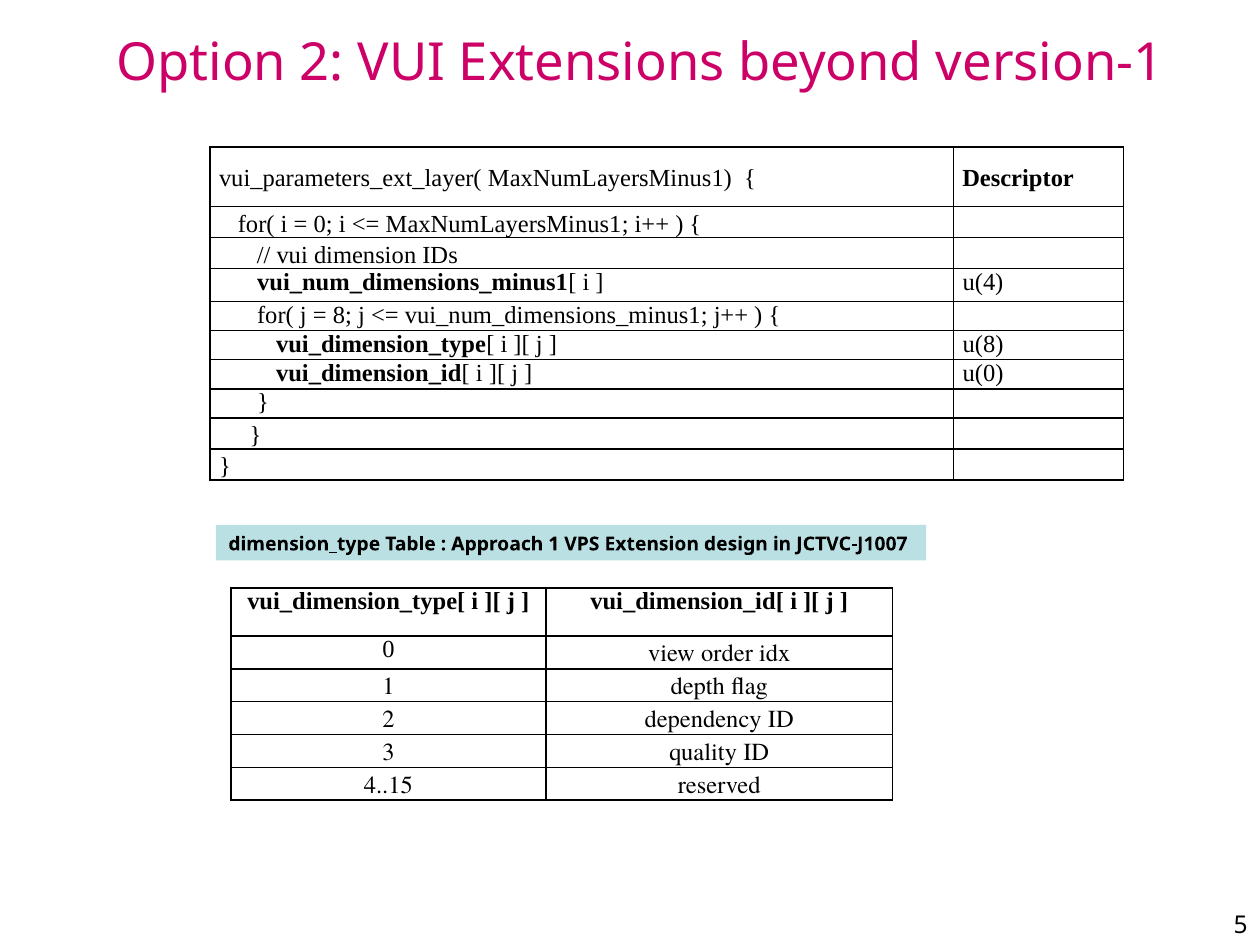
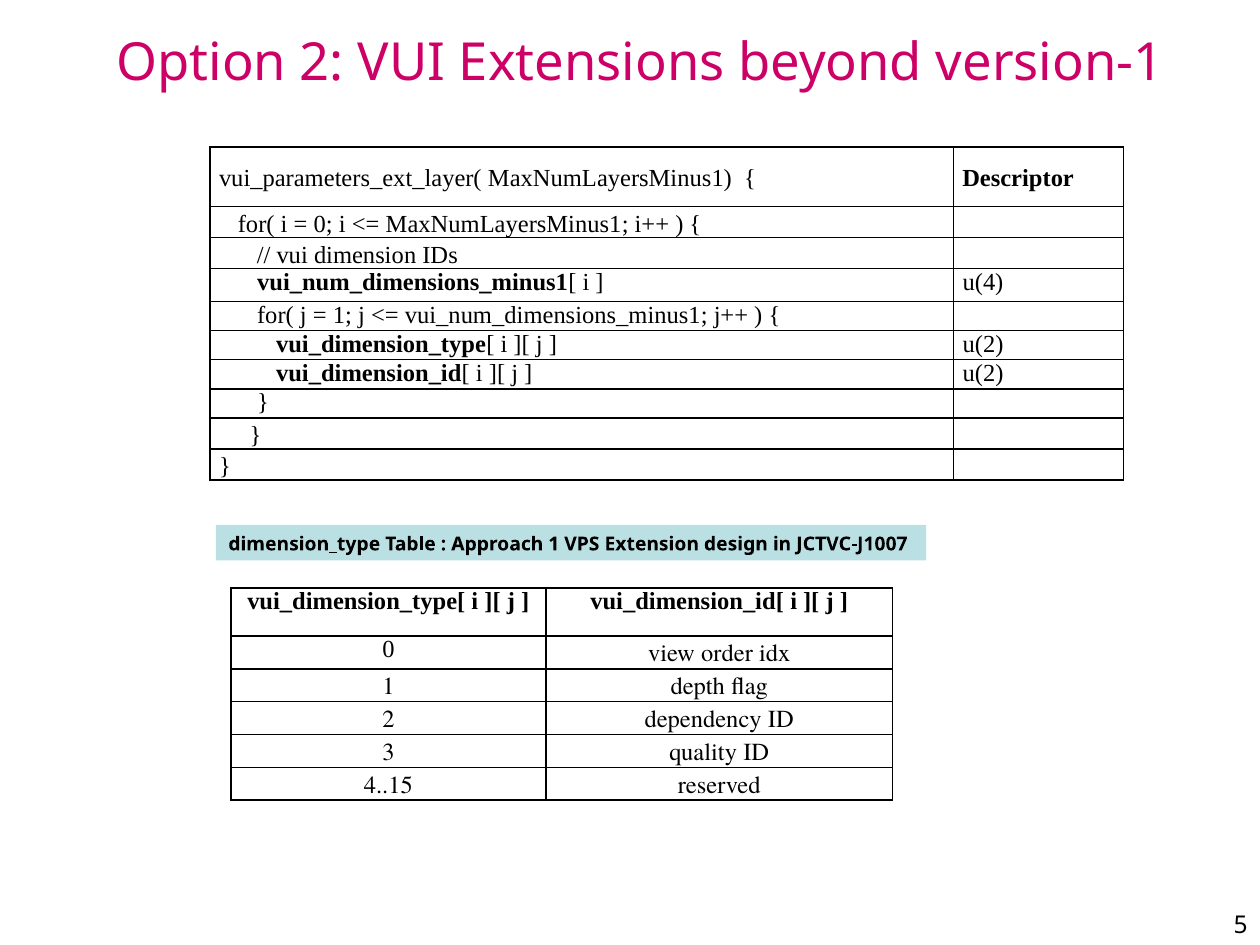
8 at (342, 315): 8 -> 1
u(8 at (983, 344): u(8 -> u(2
u(0 at (983, 373): u(0 -> u(2
